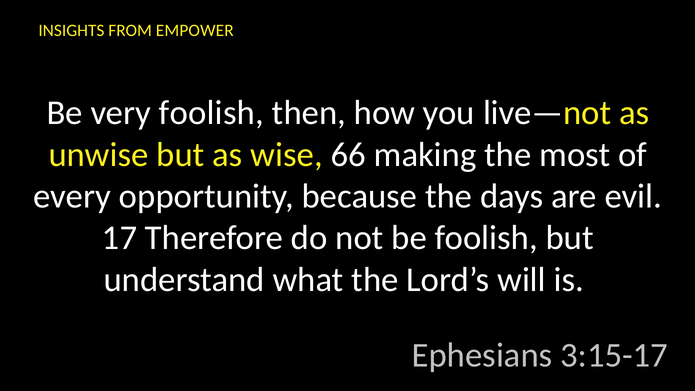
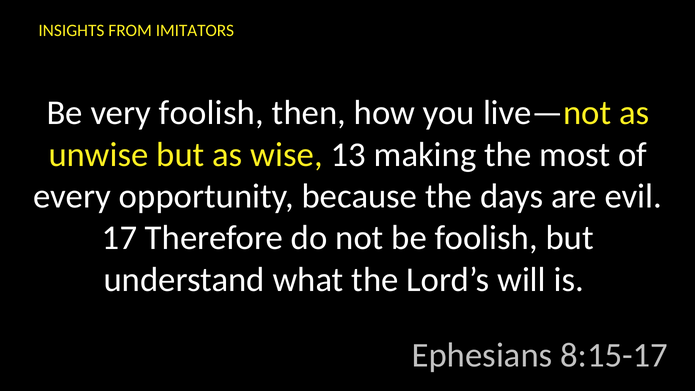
EMPOWER: EMPOWER -> IMITATORS
66: 66 -> 13
3:15-17: 3:15-17 -> 8:15-17
